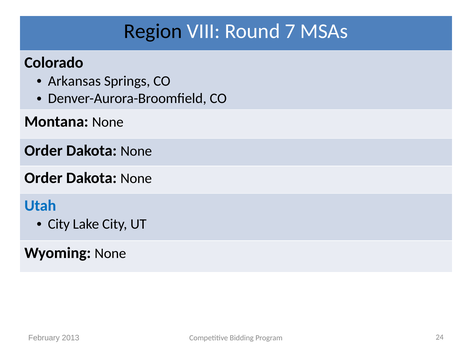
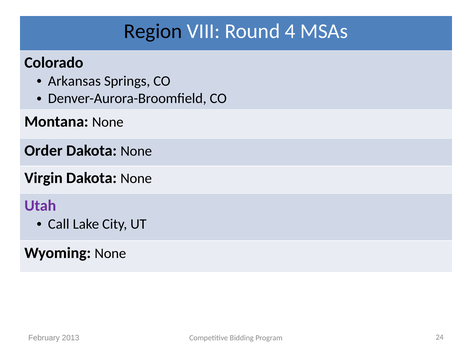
7: 7 -> 4
Order at (43, 178): Order -> Virgin
Utah colour: blue -> purple
City at (59, 224): City -> Call
